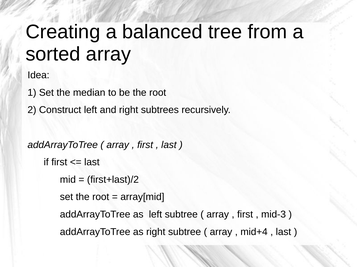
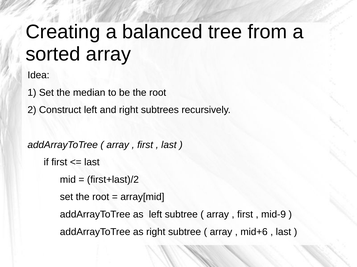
mid-3: mid-3 -> mid-9
mid+4: mid+4 -> mid+6
